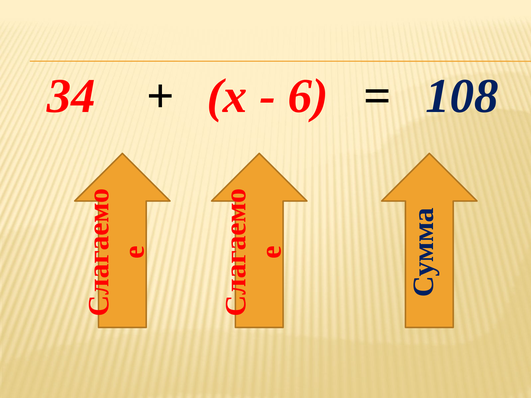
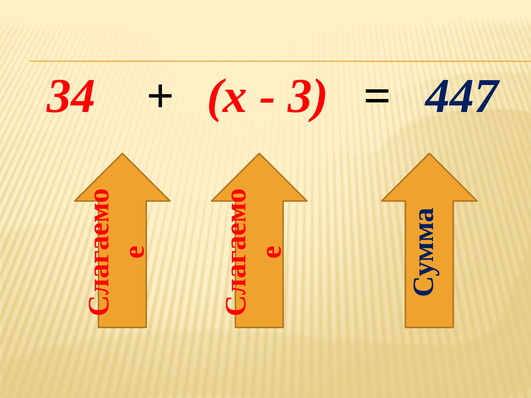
6: 6 -> 3
108: 108 -> 447
